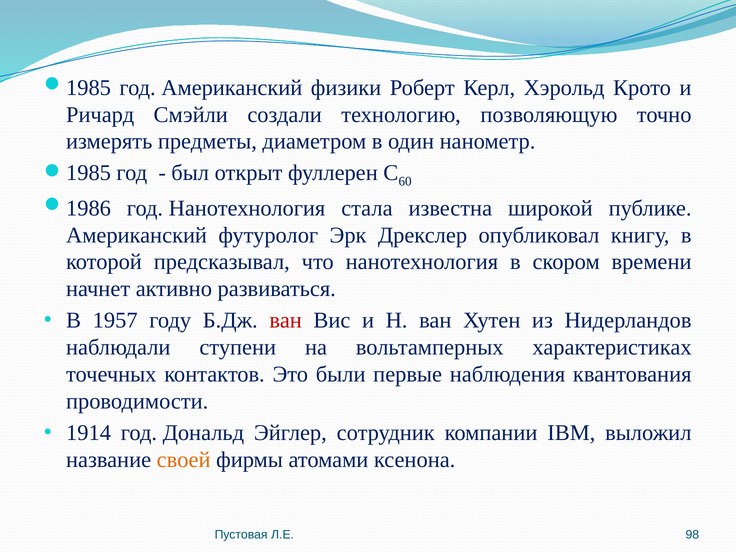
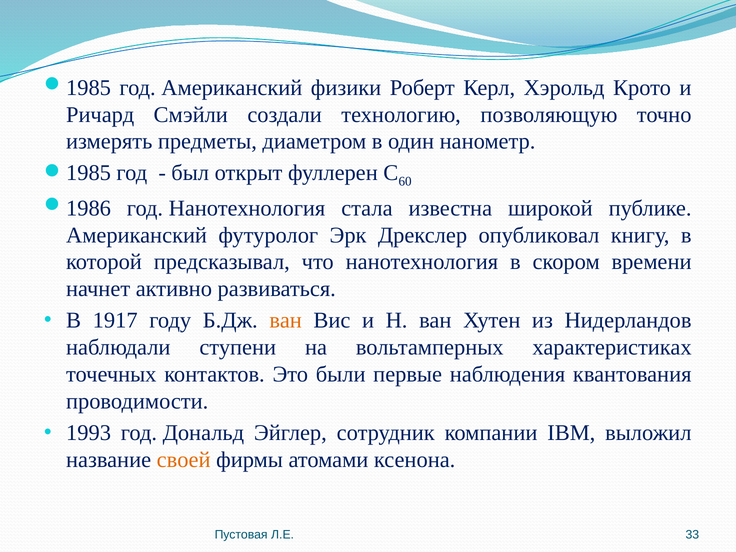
1957: 1957 -> 1917
ван at (286, 320) colour: red -> orange
1914: 1914 -> 1993
98: 98 -> 33
